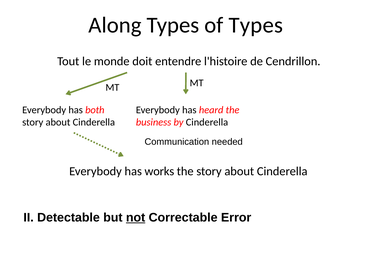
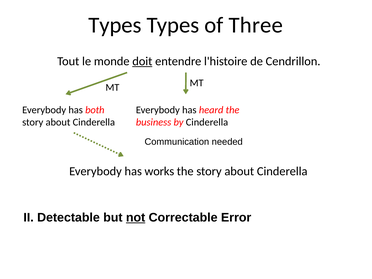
Along at (115, 25): Along -> Types
of Types: Types -> Three
doit underline: none -> present
